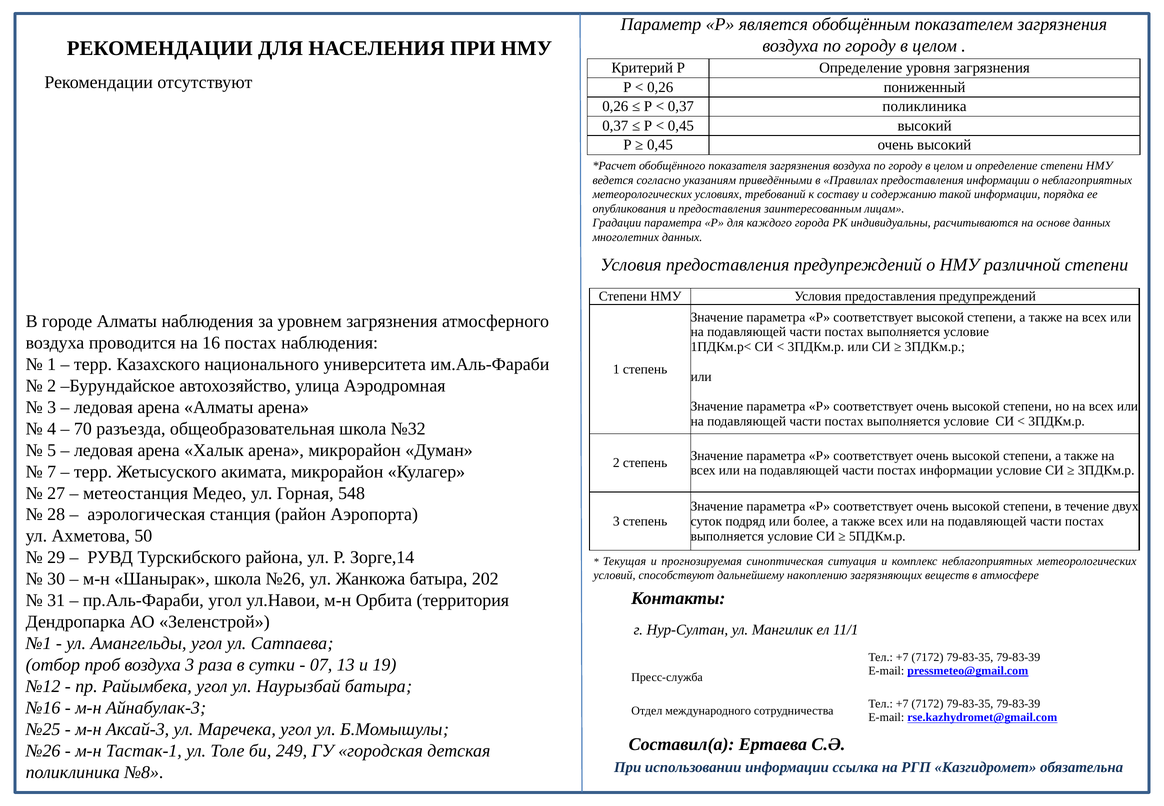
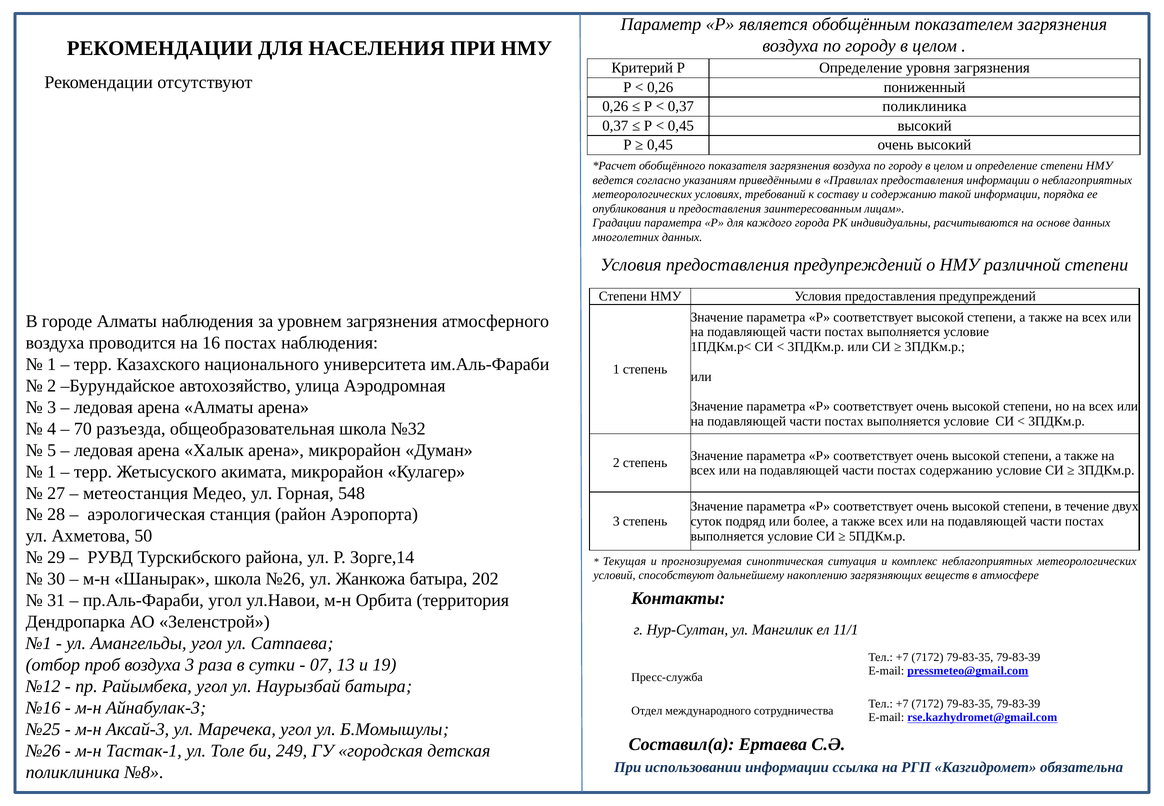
7 at (52, 472): 7 -> 1
постах информации: информации -> содержанию
